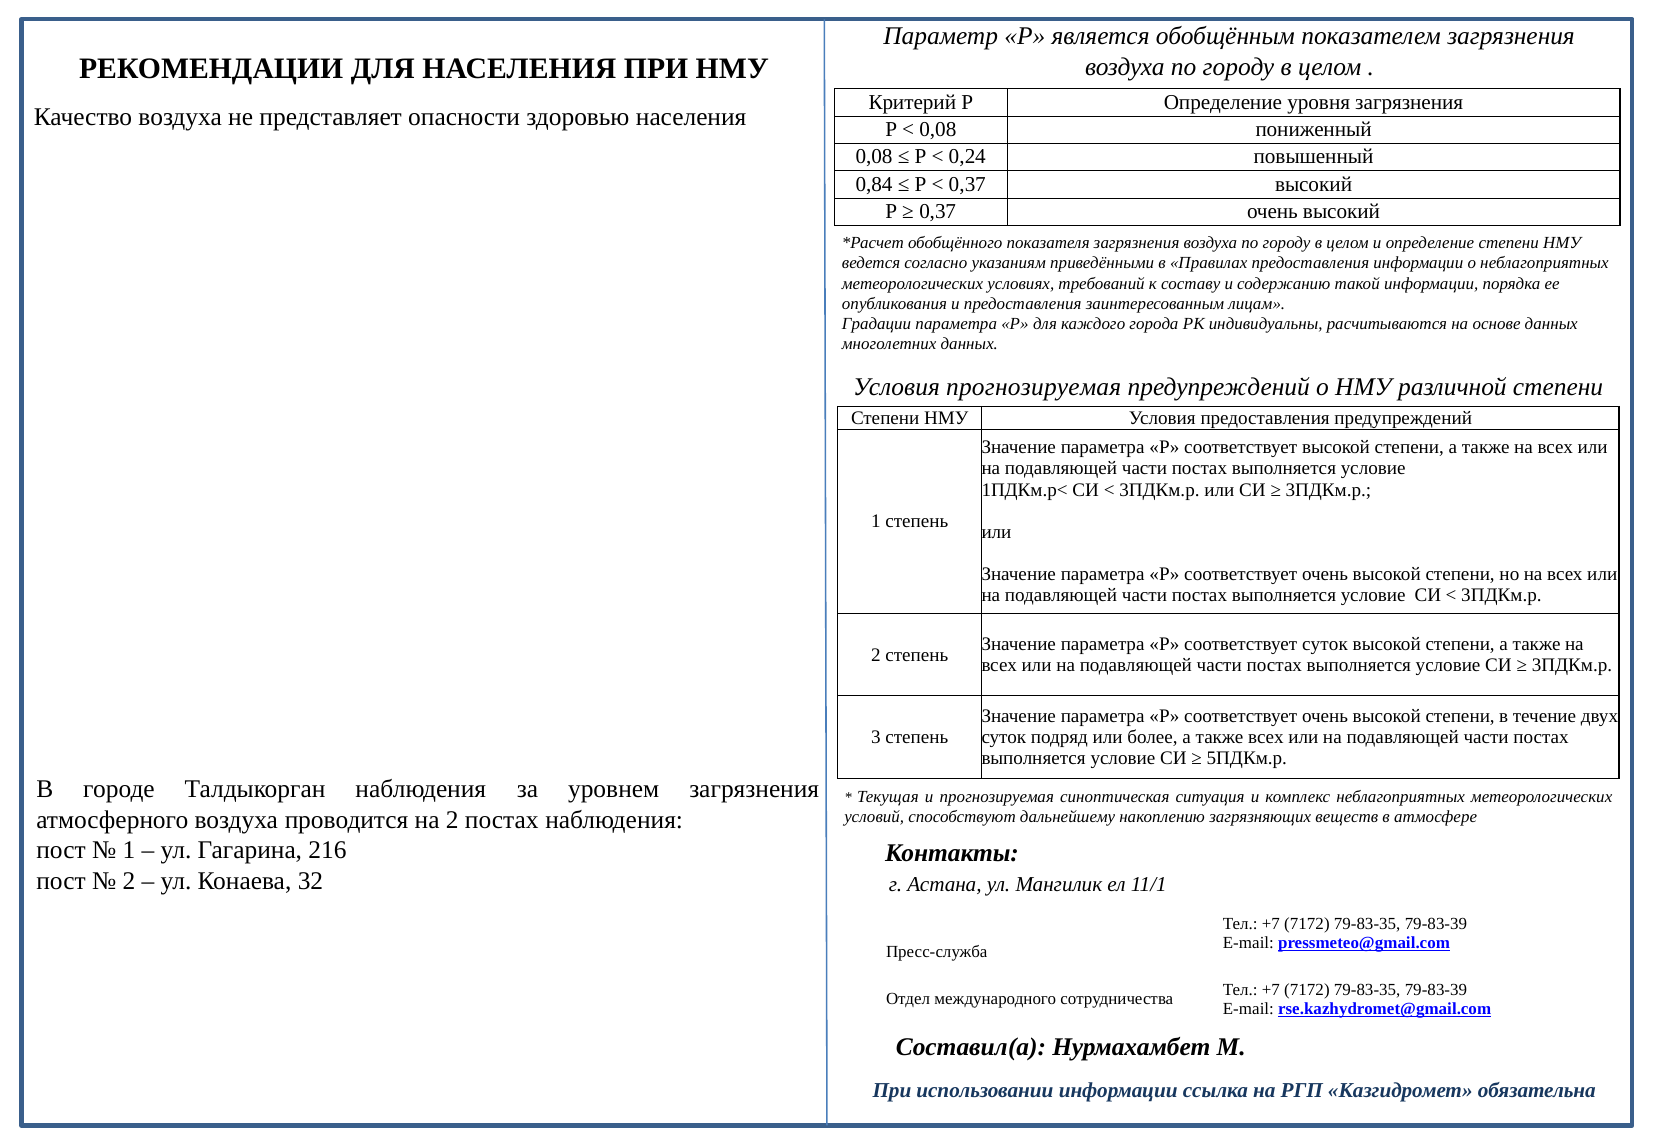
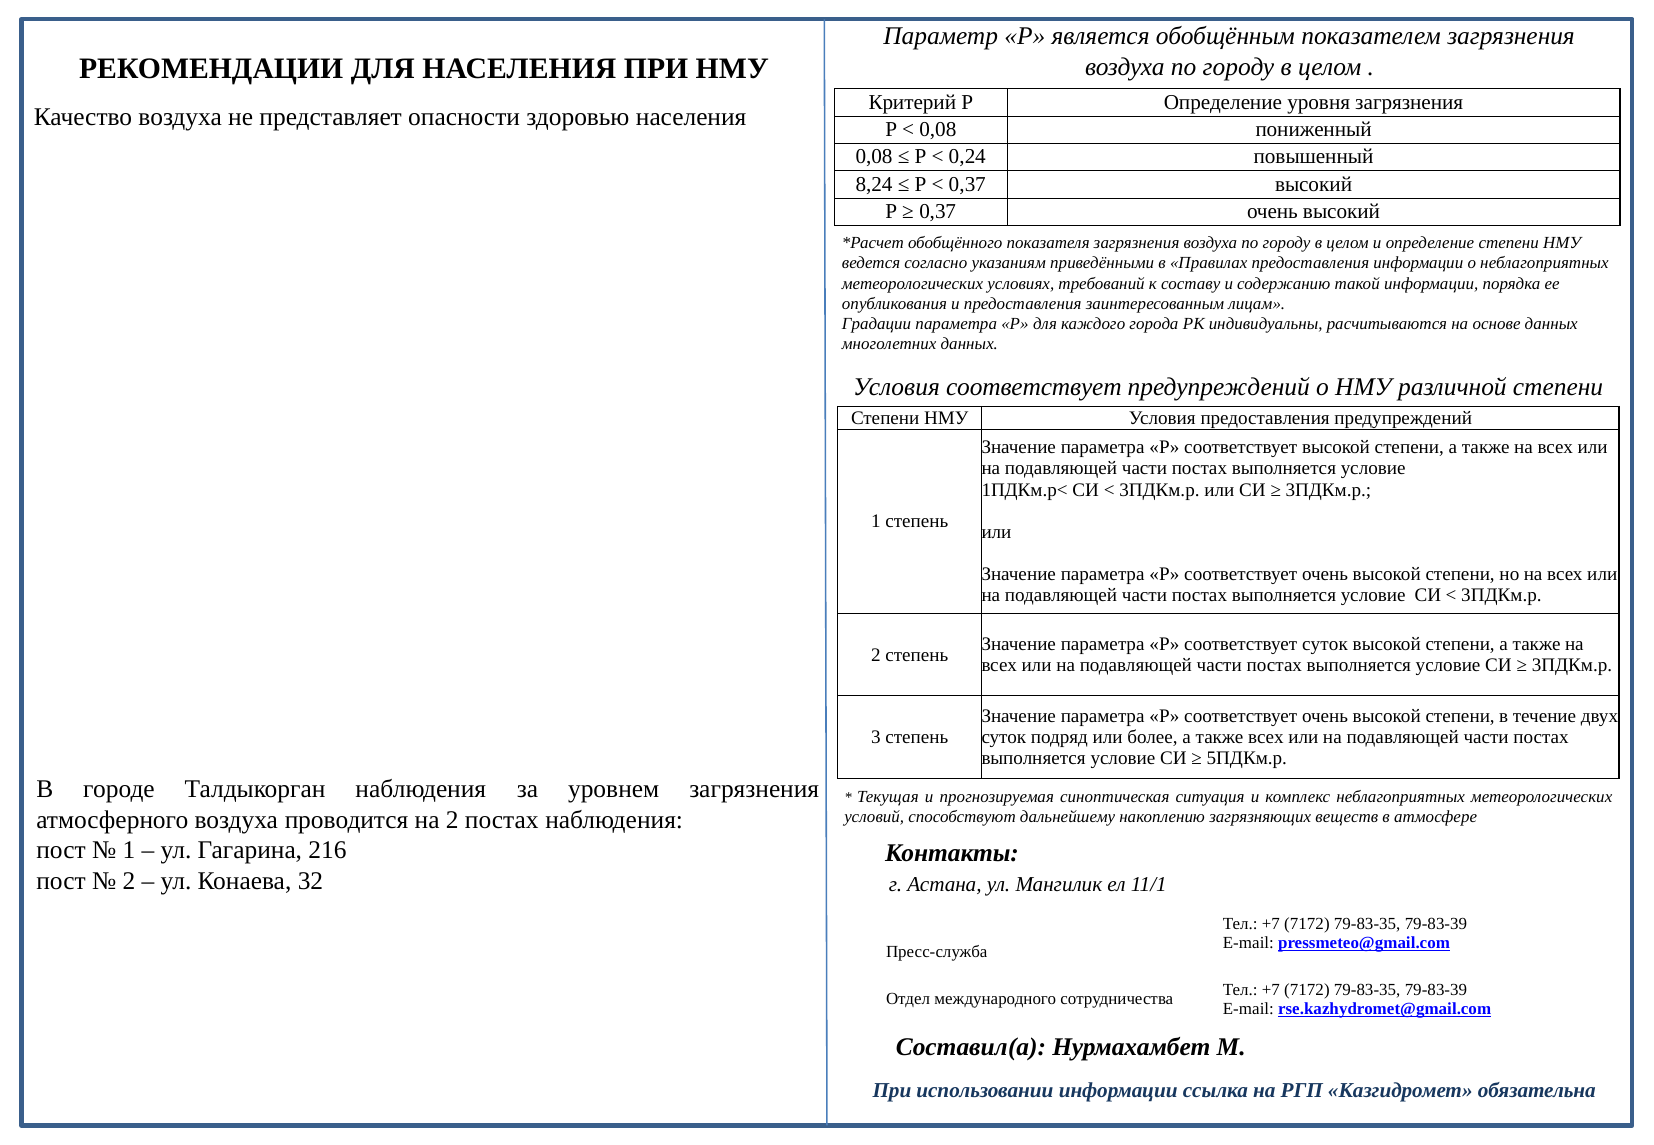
0,84: 0,84 -> 8,24
Условия прогнозируемая: прогнозируемая -> соответствует
